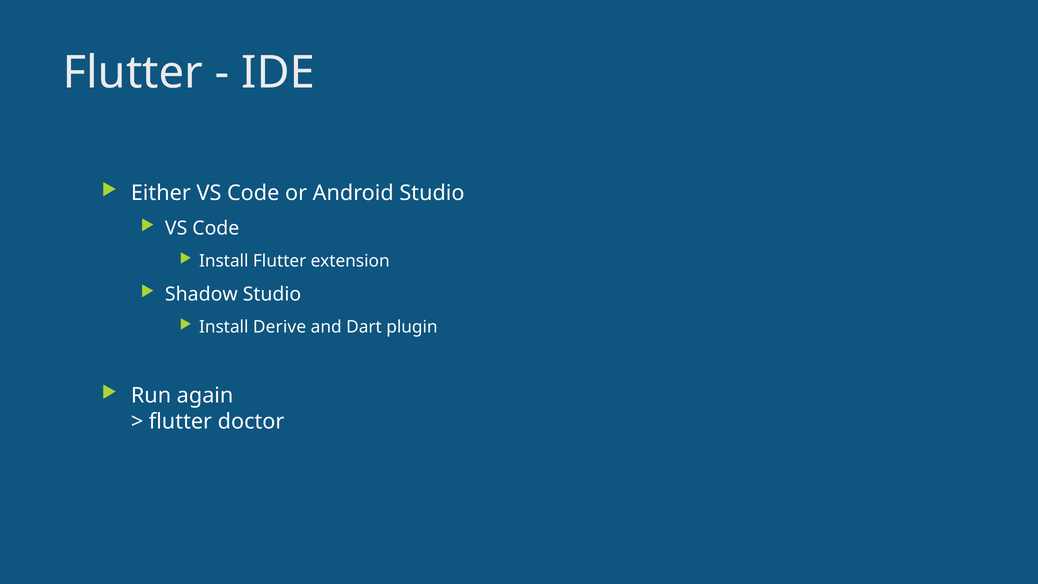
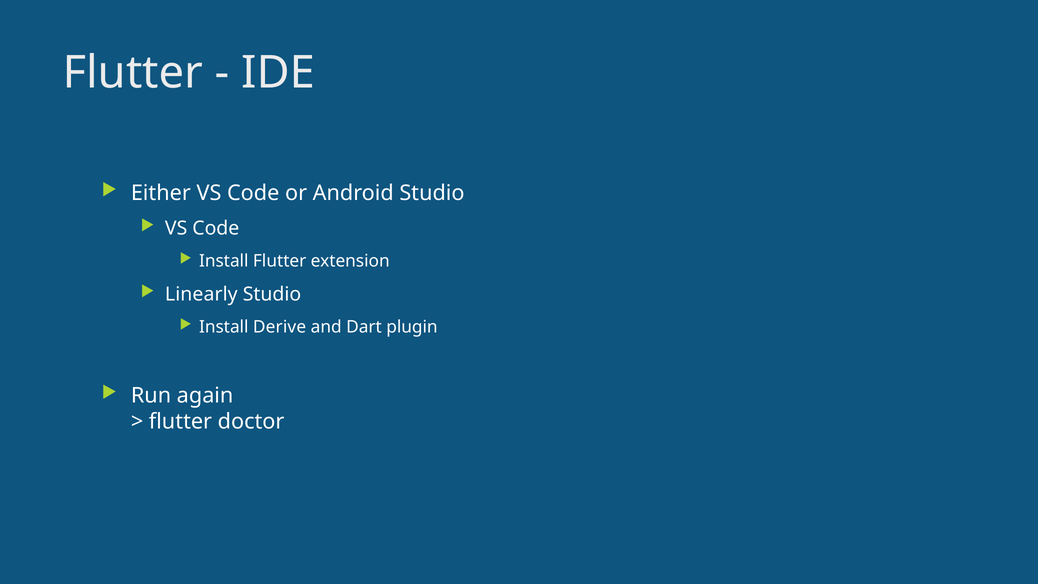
Shadow: Shadow -> Linearly
